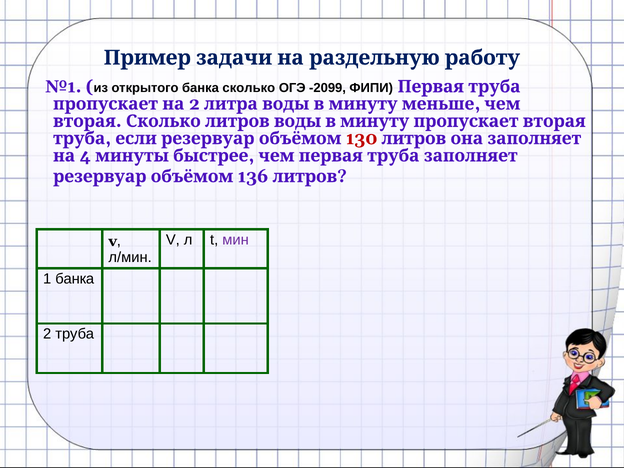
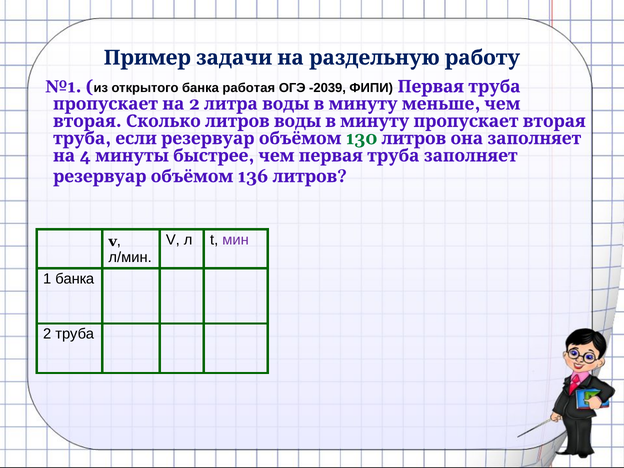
банка сколько: сколько -> работая
-2099: -2099 -> -2039
130 colour: red -> green
